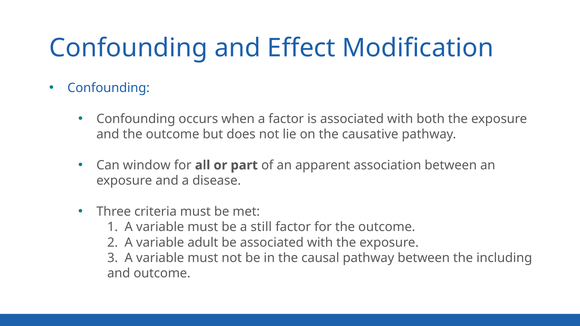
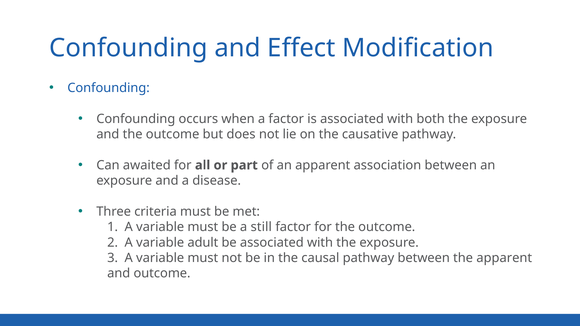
window: window -> awaited
the including: including -> apparent
